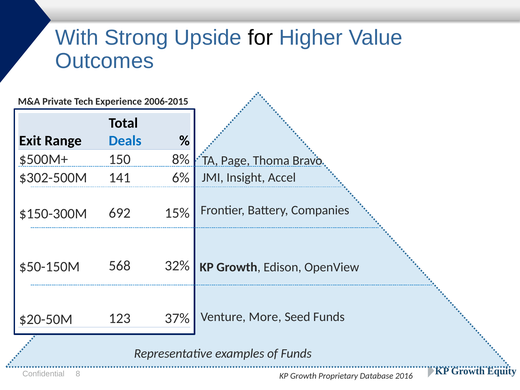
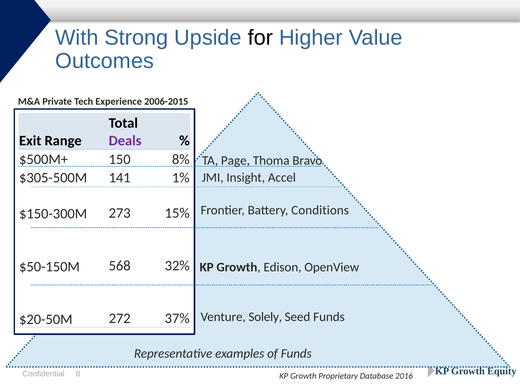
Deals colour: blue -> purple
$302-500M: $302-500M -> $305-500M
6%: 6% -> 1%
Companies: Companies -> Conditions
692: 692 -> 273
More: More -> Solely
123: 123 -> 272
